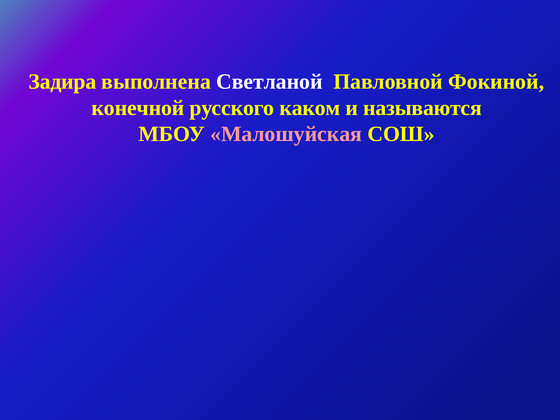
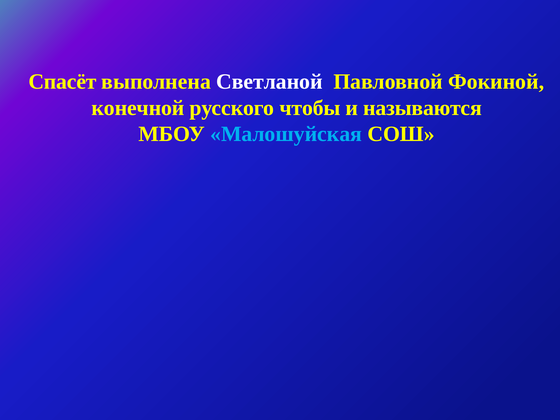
Задира: Задира -> Спасёт
каком: каком -> чтобы
Малошуйская colour: pink -> light blue
